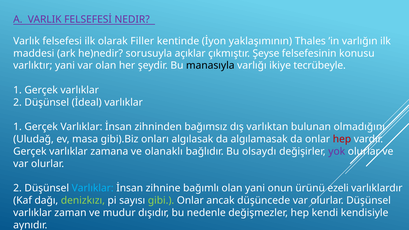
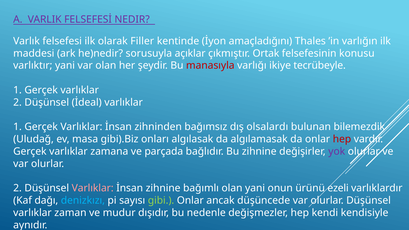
yaklaşımının: yaklaşımının -> amaçladığını
Şeyse: Şeyse -> Ortak
manasıyla colour: black -> red
varlıktan: varlıktan -> olsalardı
olmadığını: olmadığını -> bilemezdik
olanaklı: olanaklı -> parçada
Bu olsaydı: olsaydı -> zihnine
Varlıklar at (93, 188) colour: light blue -> pink
denizkızı colour: light green -> light blue
